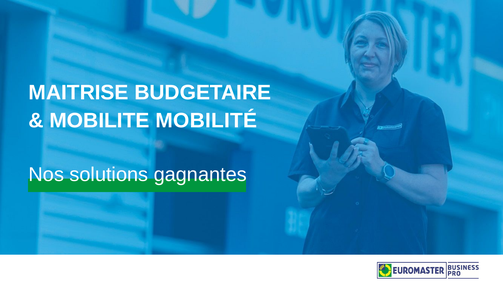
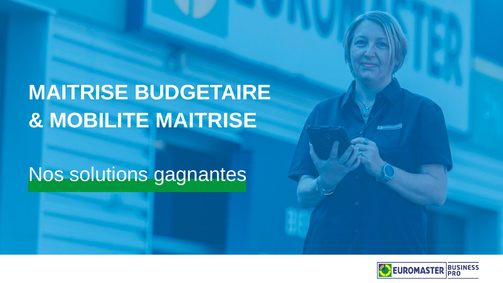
MOBILITE MOBILITÉ: MOBILITÉ -> MAITRISE
